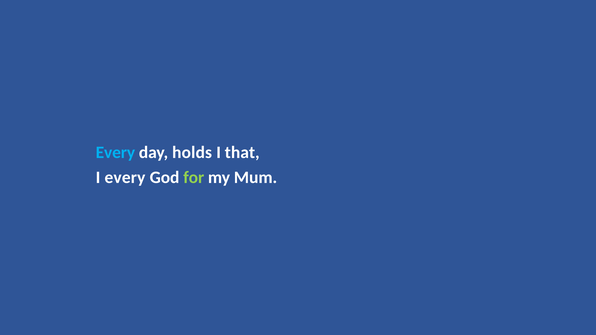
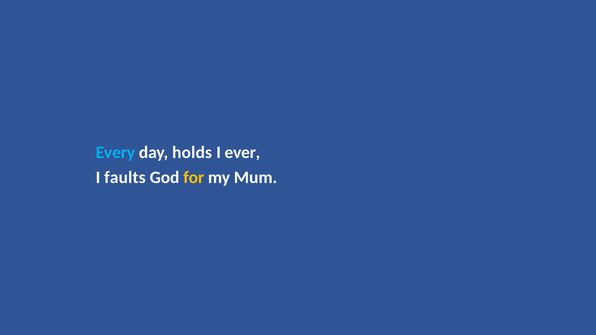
that: that -> ever
I every: every -> faults
for colour: light green -> yellow
